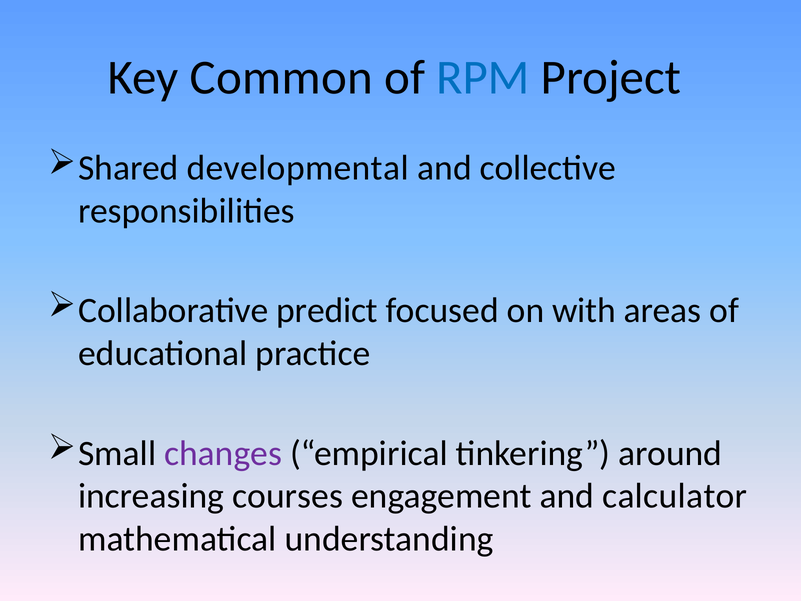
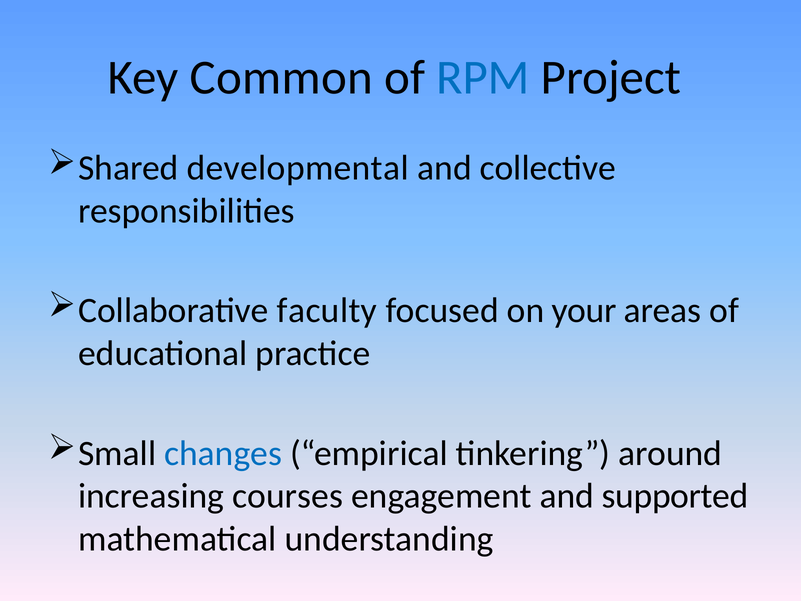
predict: predict -> faculty
with: with -> your
changes colour: purple -> blue
calculator: calculator -> supported
